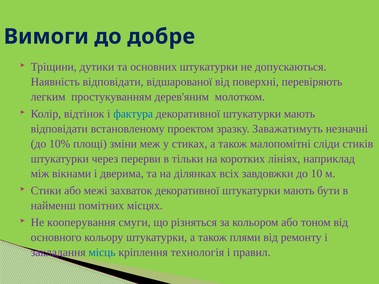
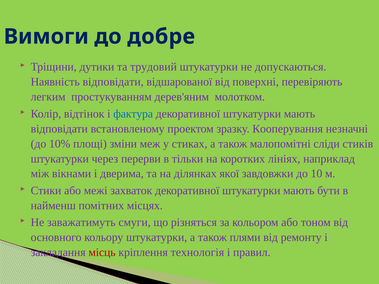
основних: основних -> трудовий
Заважатимуть: Заважатимуть -> Кооперування
всіх: всіх -> якої
кооперування: кооперування -> заважатимуть
місць colour: blue -> red
